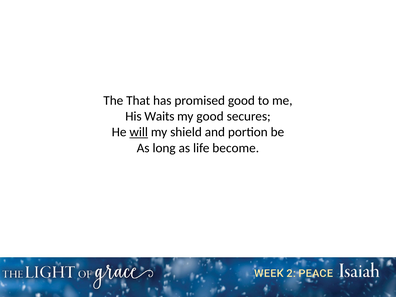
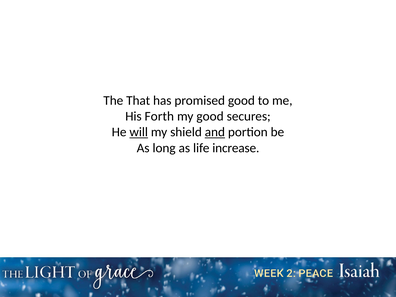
Waits: Waits -> Forth
and underline: none -> present
become: become -> increase
